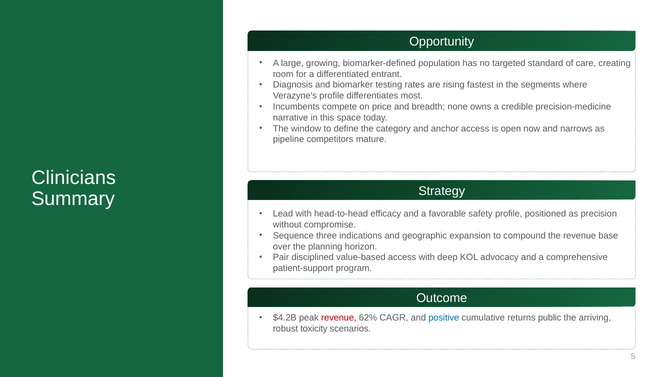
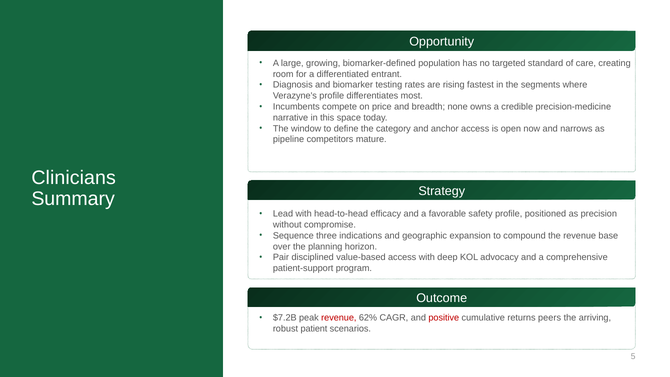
$4.2B: $4.2B -> $7.2B
positive colour: blue -> red
public: public -> peers
toxicity: toxicity -> patient
